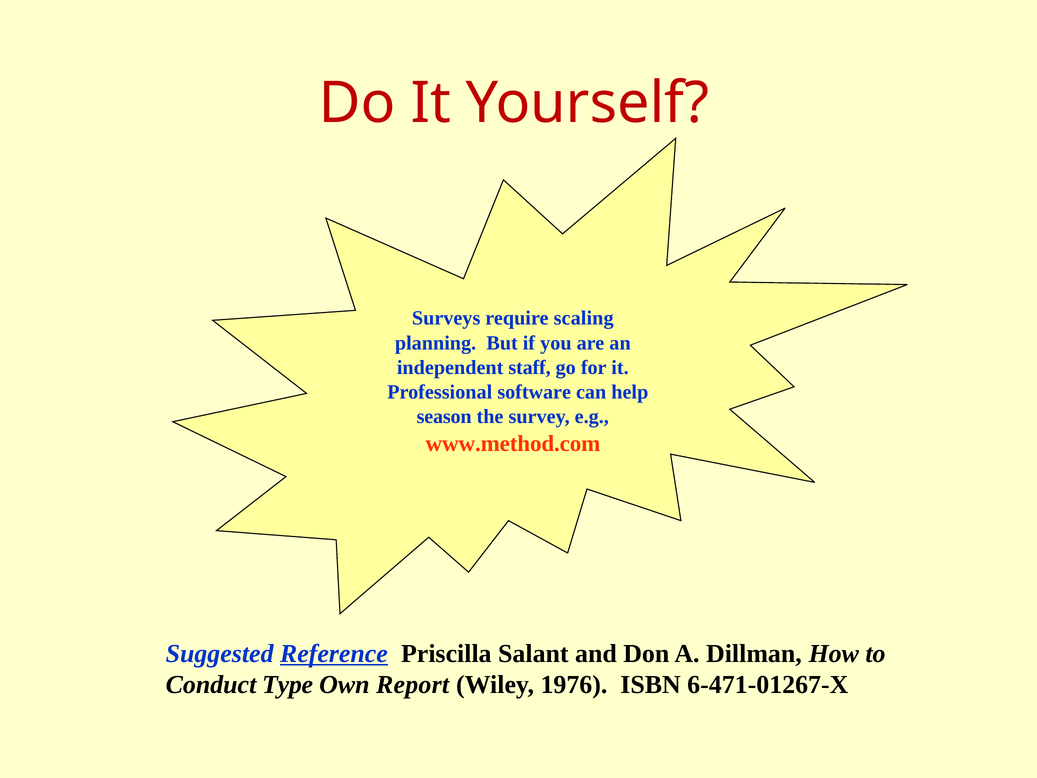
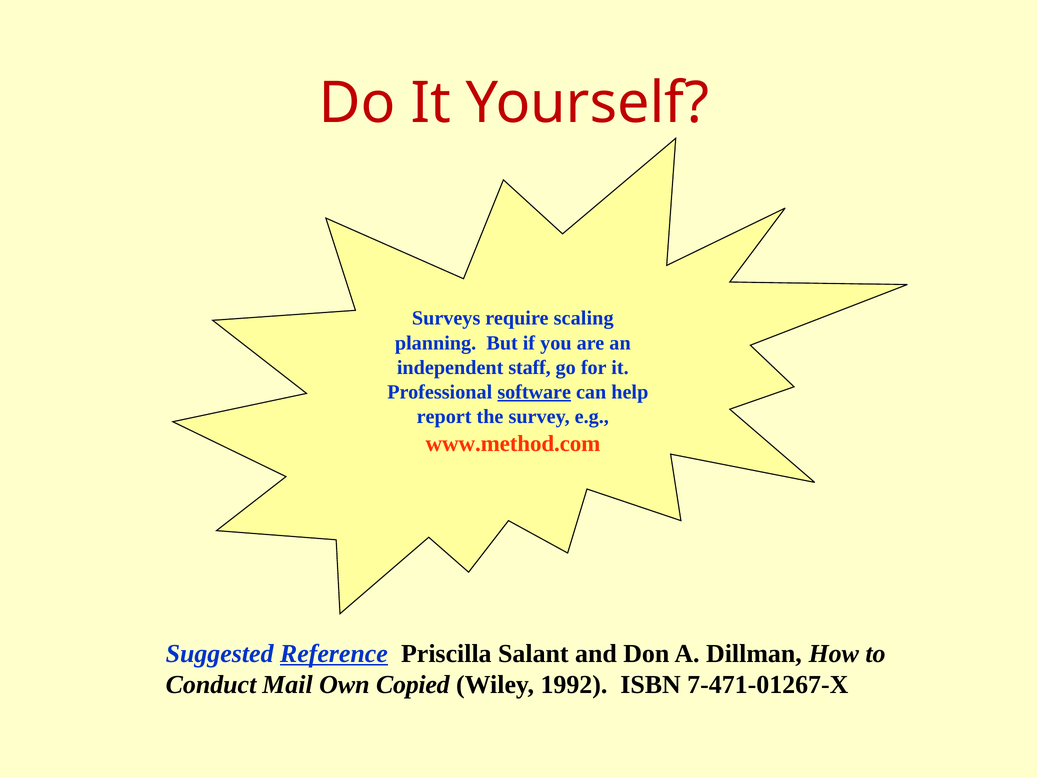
software underline: none -> present
season: season -> report
Type: Type -> Mail
Report: Report -> Copied
1976: 1976 -> 1992
6-471-01267-X: 6-471-01267-X -> 7-471-01267-X
